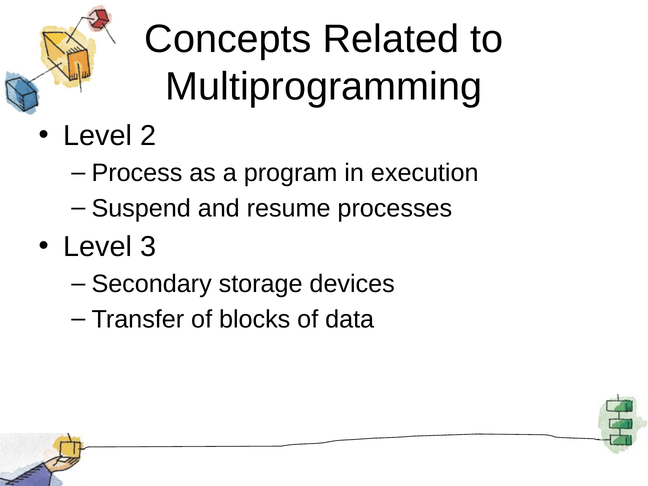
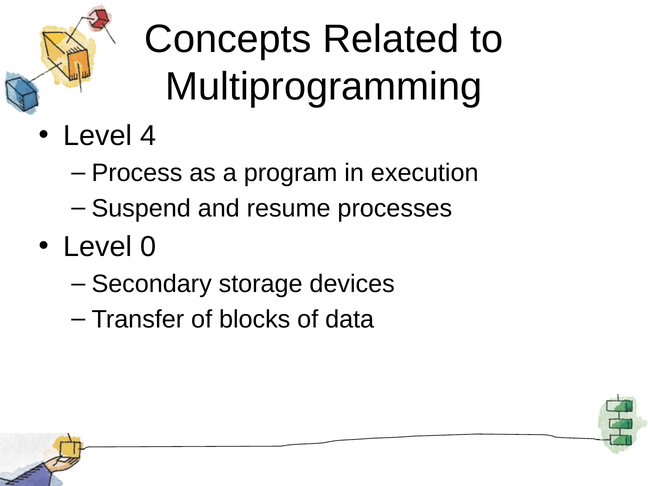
2: 2 -> 4
3: 3 -> 0
